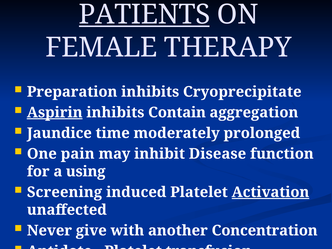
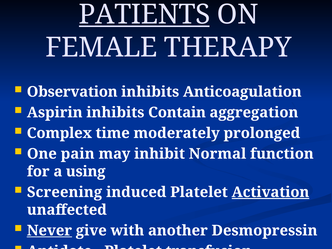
Preparation: Preparation -> Observation
Cryoprecipitate: Cryoprecipitate -> Anticoagulation
Aspirin underline: present -> none
Jaundice: Jaundice -> Complex
Disease: Disease -> Normal
Never underline: none -> present
Concentration: Concentration -> Desmopressin
